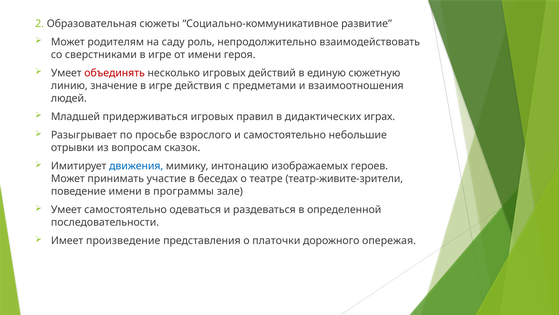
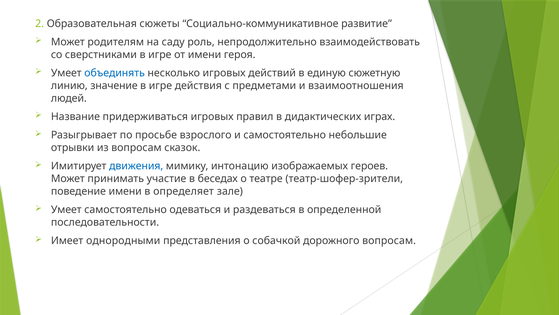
объединять colour: red -> blue
Младшей: Младшей -> Название
театр-живите-зрители: театр-живите-зрители -> театр-шофер-зрители
программы: программы -> определяет
произведение: произведение -> однородными
платочки: платочки -> собачкой
дорожного опережая: опережая -> вопросам
